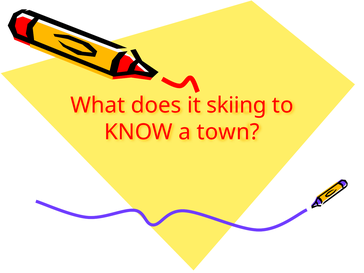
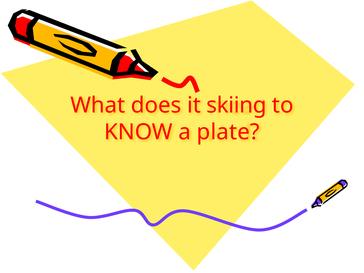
town: town -> plate
